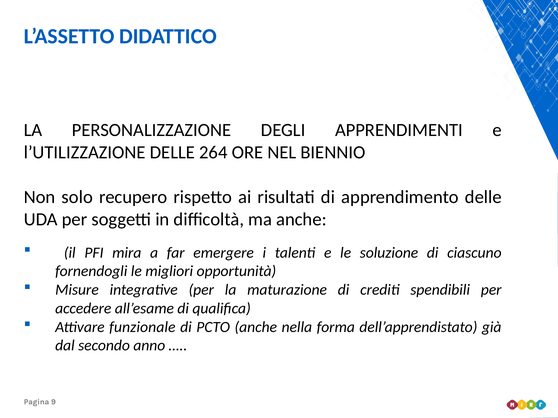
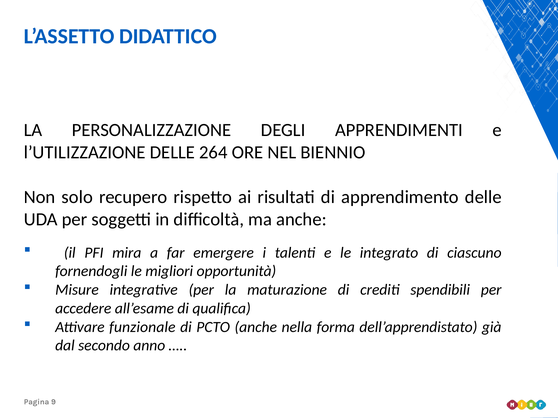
soluzione: soluzione -> integrato
